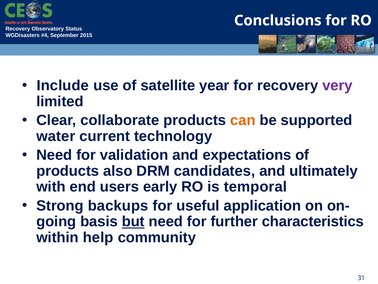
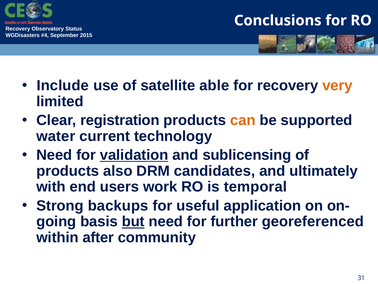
year: year -> able
very colour: purple -> orange
collaborate: collaborate -> registration
validation underline: none -> present
expectations: expectations -> sublicensing
early: early -> work
characteristics: characteristics -> georeferenced
help: help -> after
